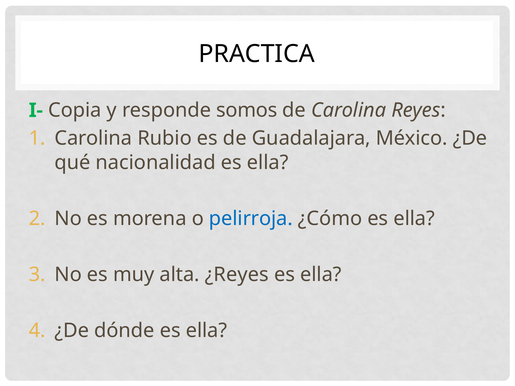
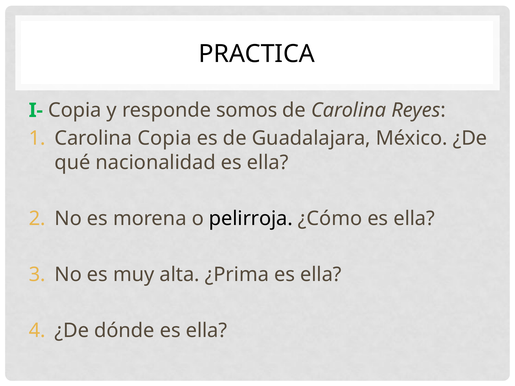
Carolina Rubio: Rubio -> Copia
pelirroja colour: blue -> black
¿Reyes: ¿Reyes -> ¿Prima
